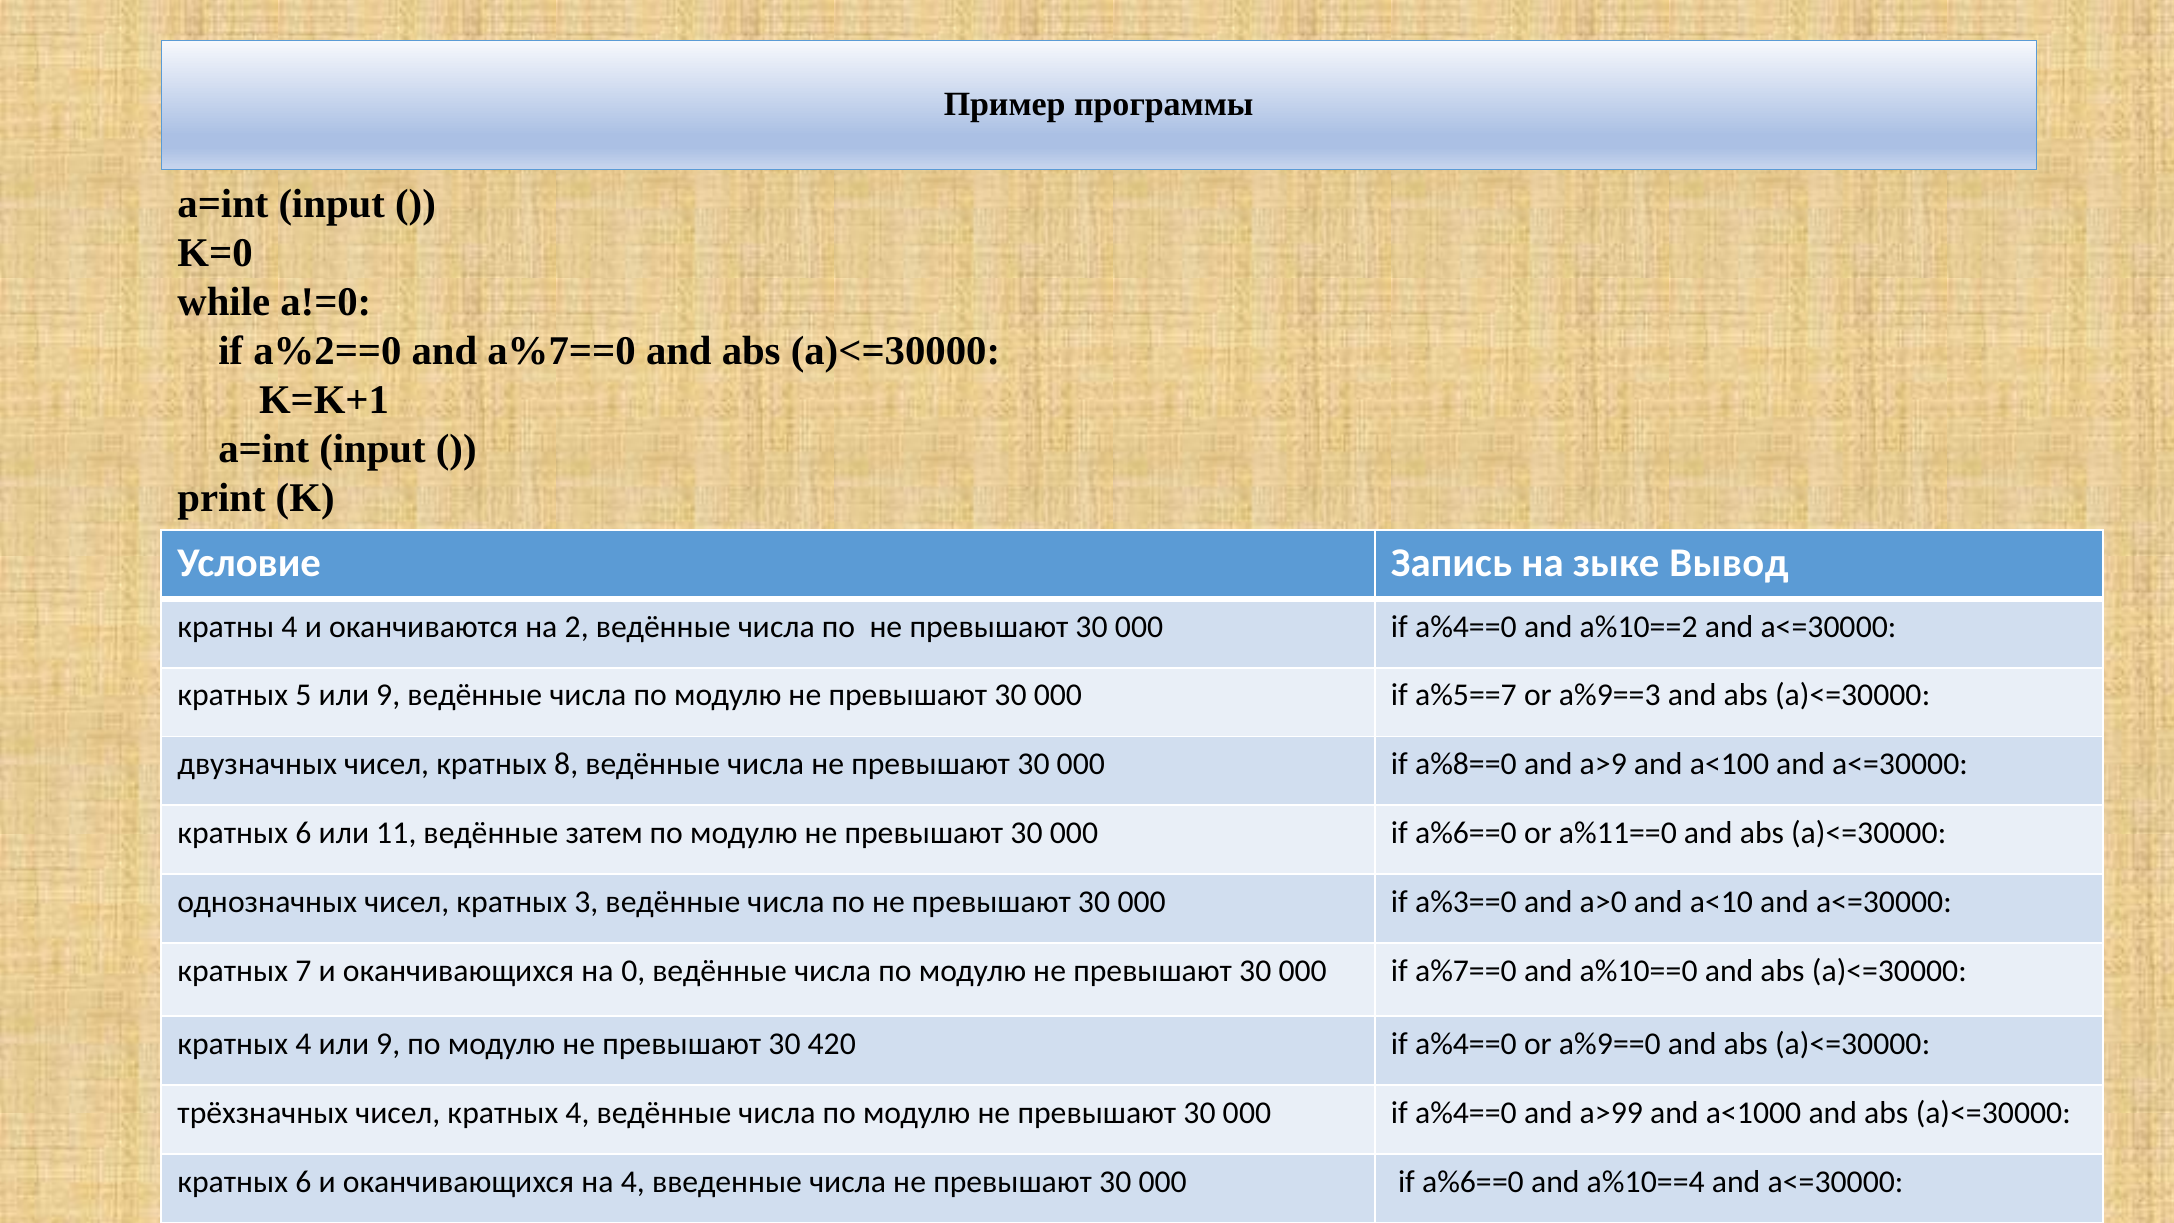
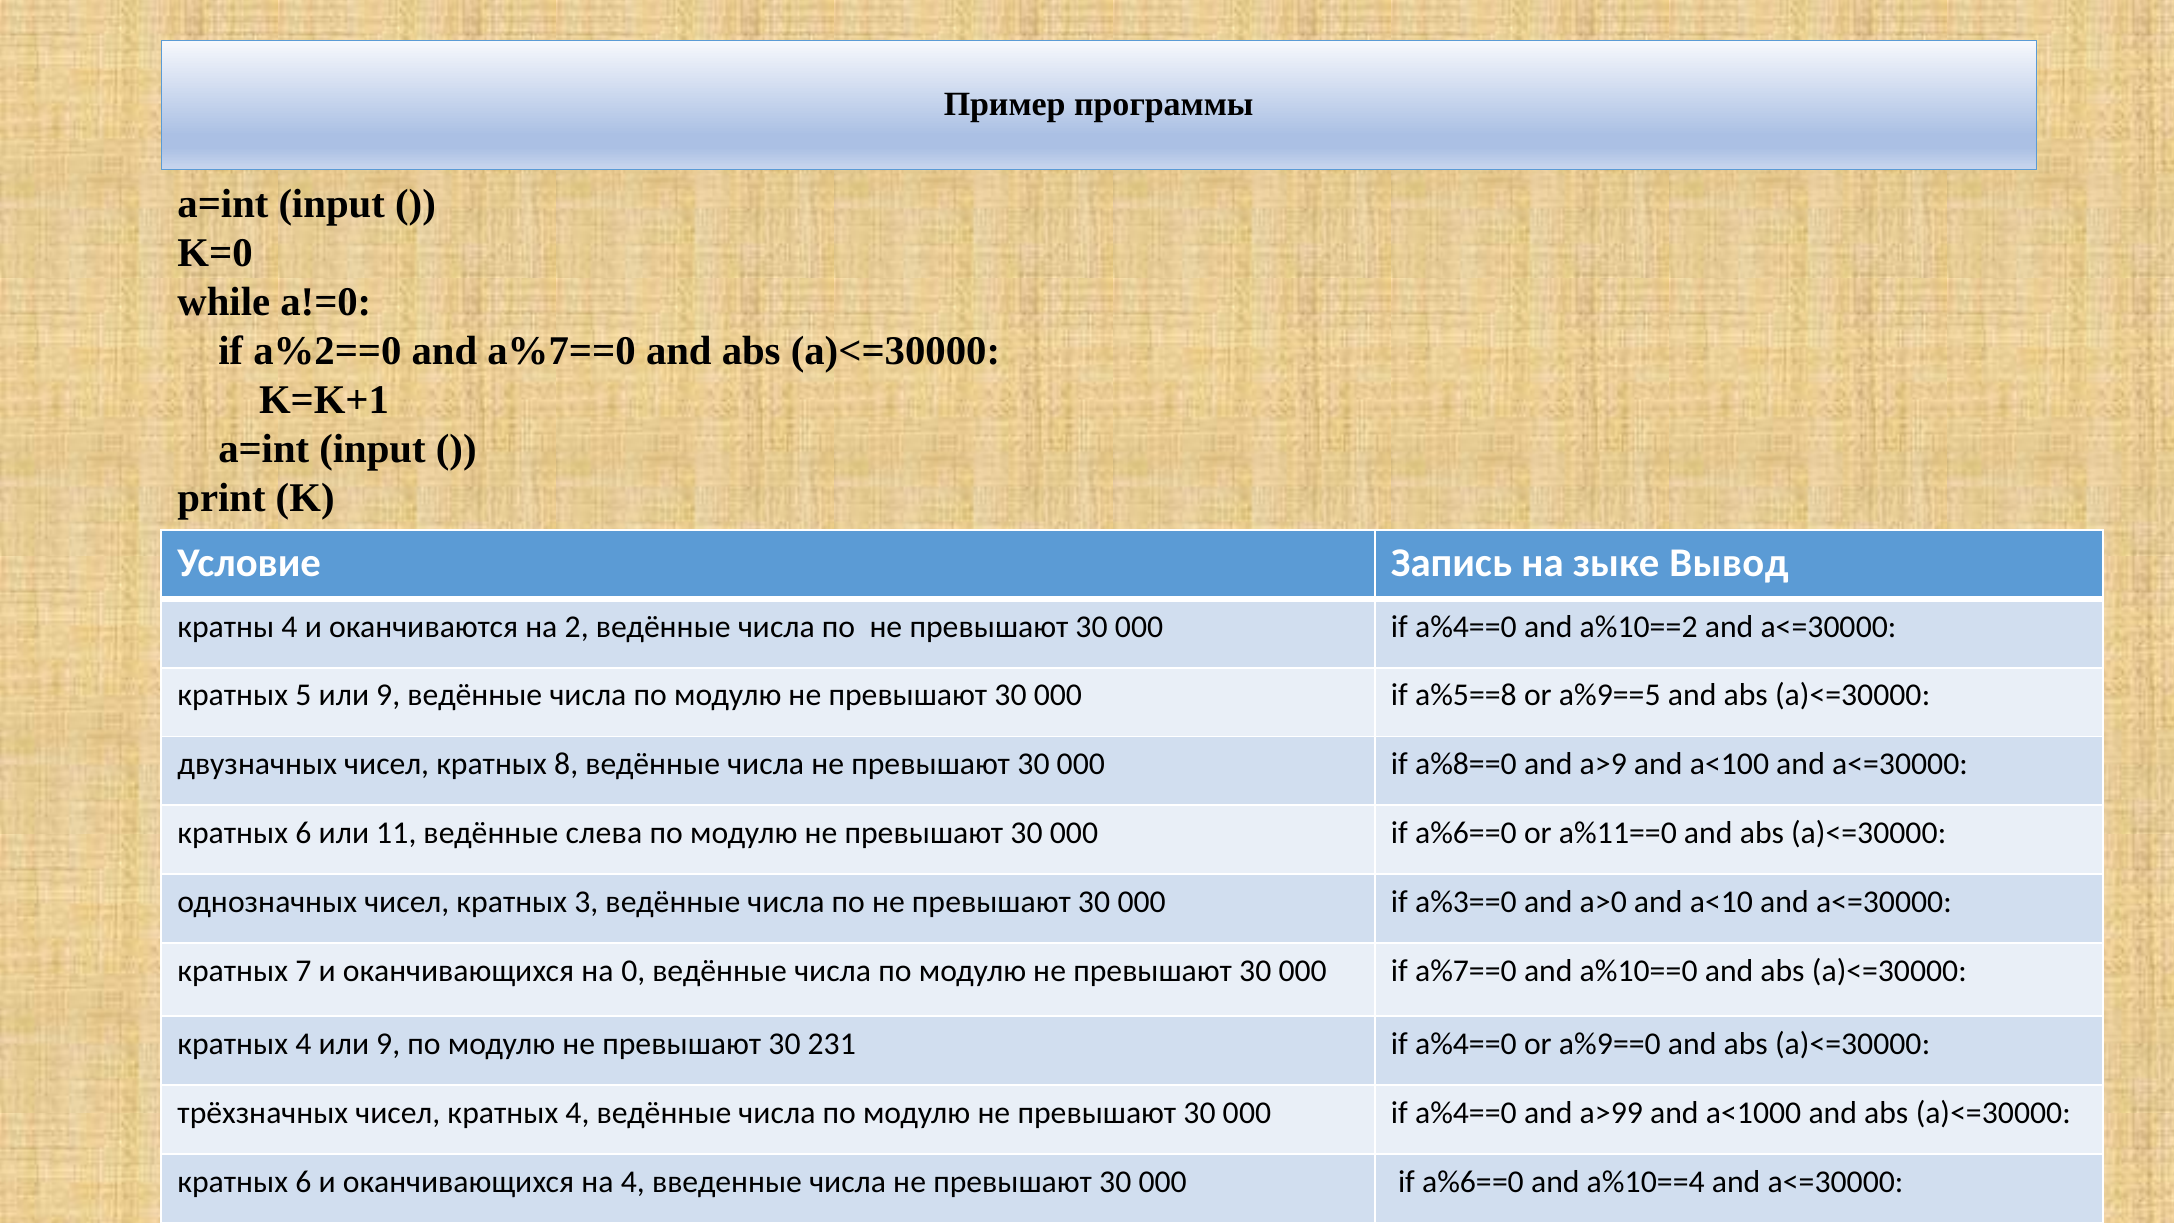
a%5==7: a%5==7 -> a%5==8
a%9==3: a%9==3 -> a%9==5
затем: затем -> слева
420: 420 -> 231
